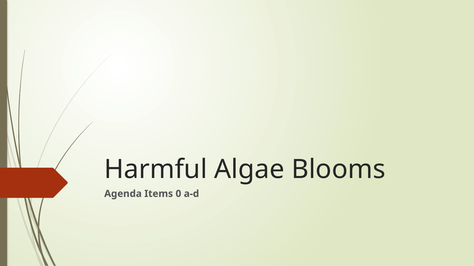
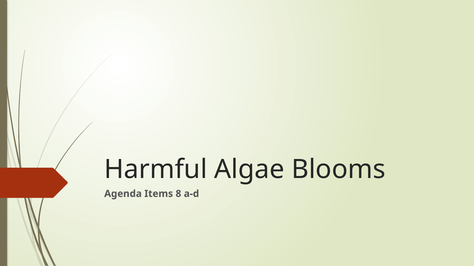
0: 0 -> 8
